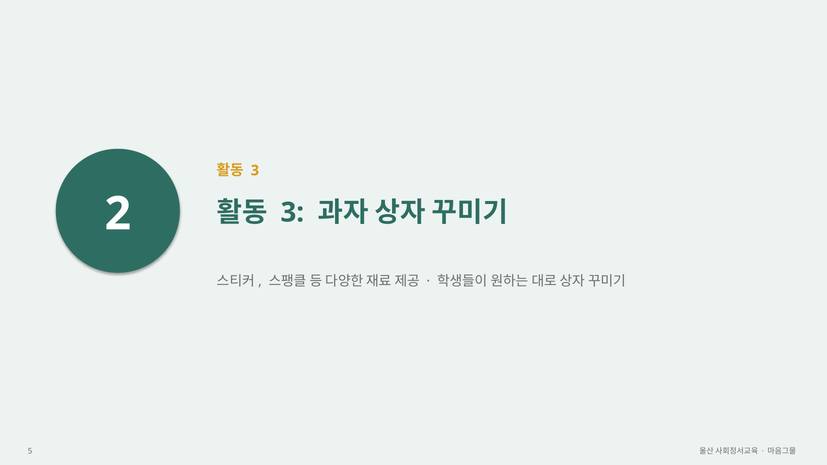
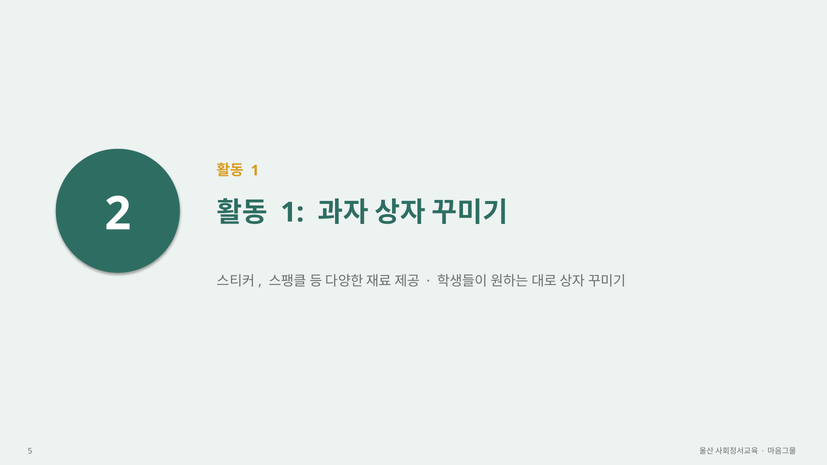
3 at (255, 171): 3 -> 1
3 at (292, 213): 3 -> 1
